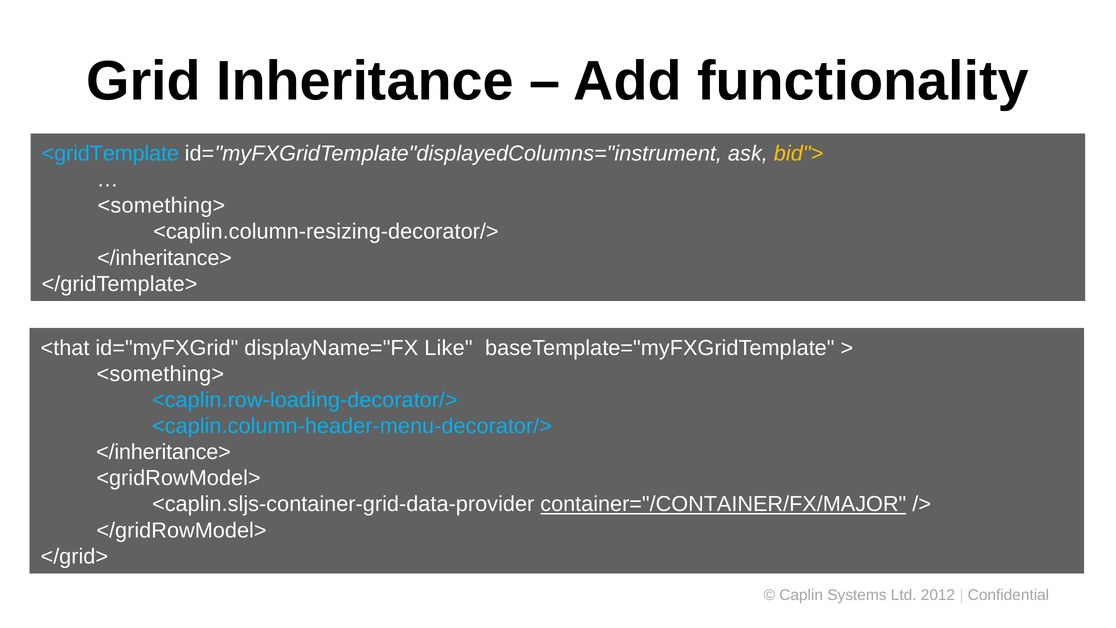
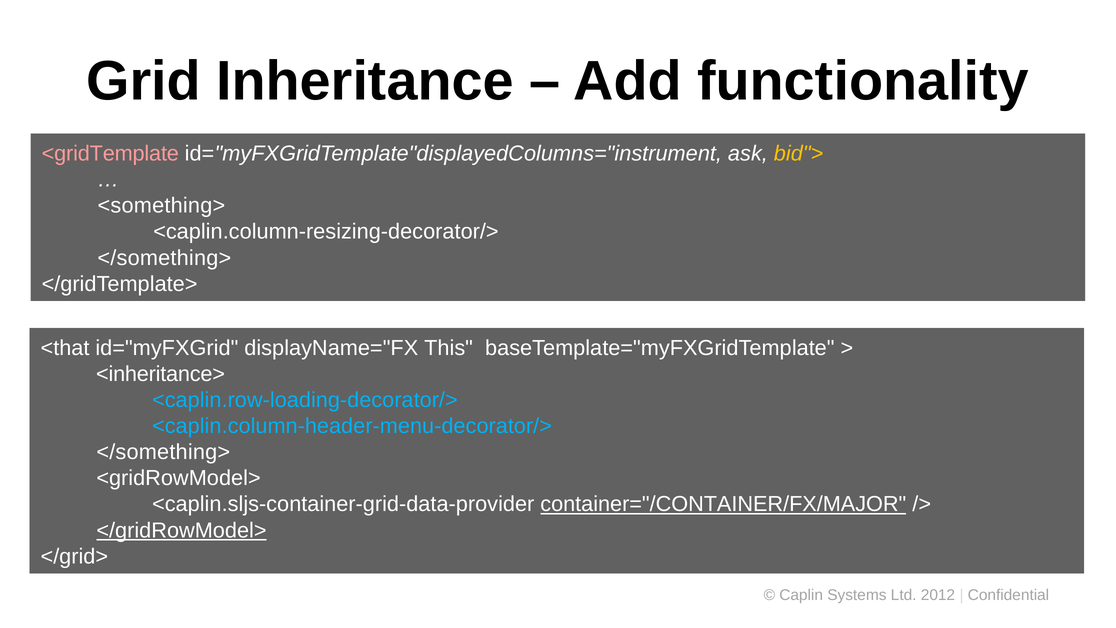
<gridTemplate colour: light blue -> pink
</inheritance> at (165, 258): </inheritance> -> </something>
Like: Like -> This
<something> at (160, 374): <something> -> <inheritance>
</inheritance> at (163, 452): </inheritance> -> </something>
</gridRowModel> underline: none -> present
